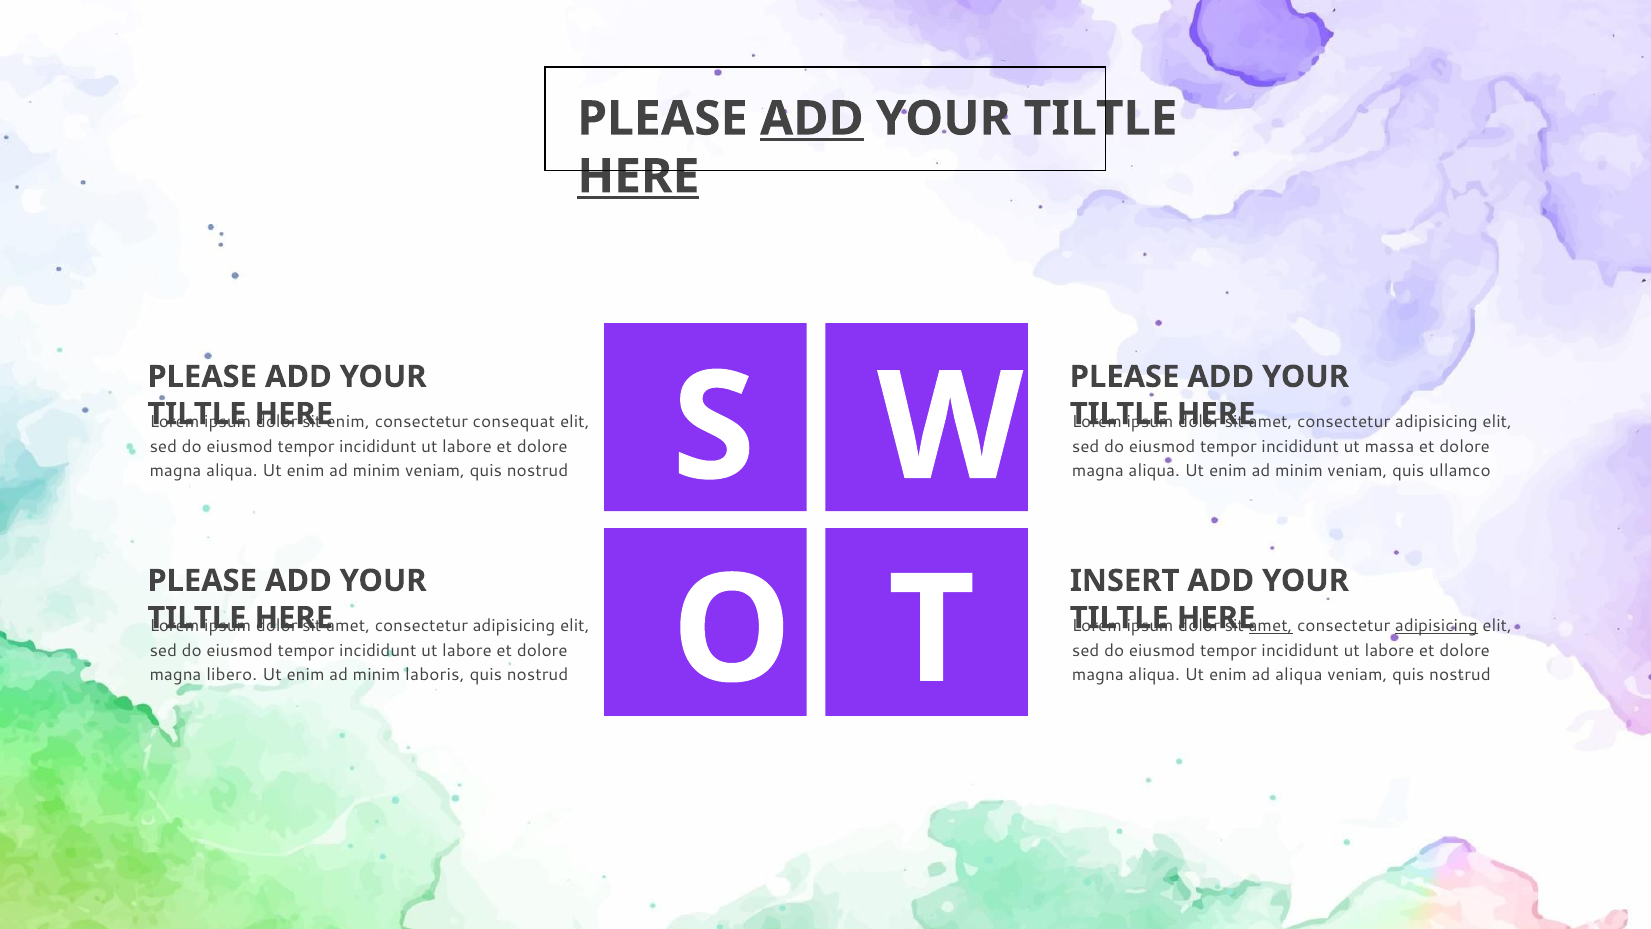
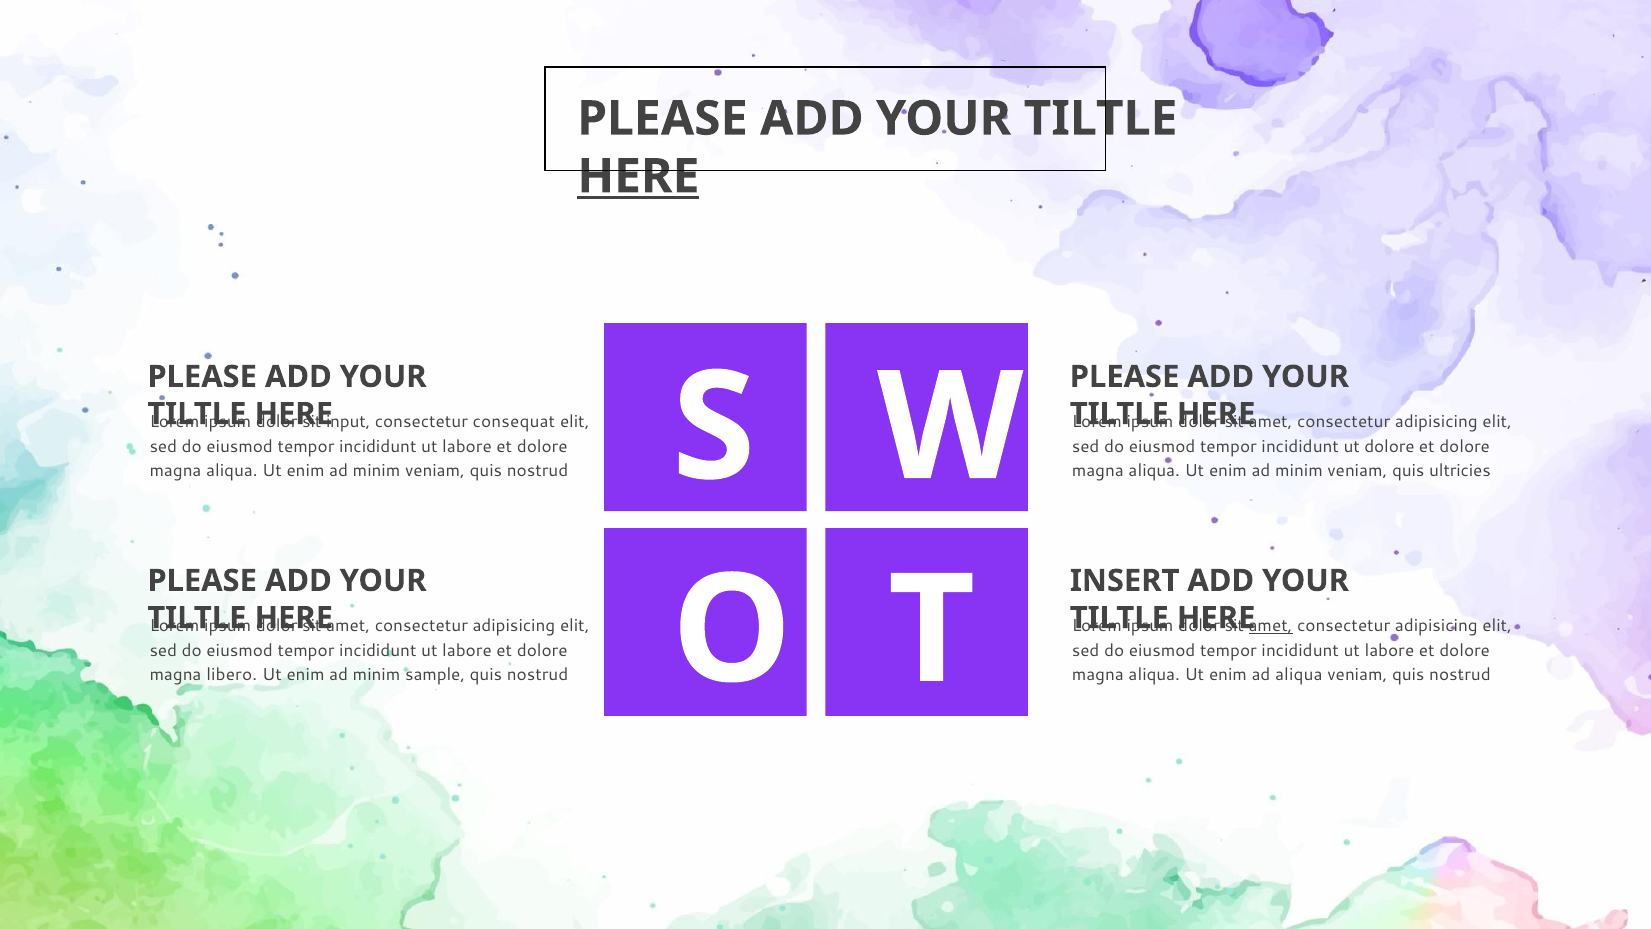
ADD at (812, 119) underline: present -> none
enim at (348, 422): enim -> input
ut massa: massa -> dolore
ullamco: ullamco -> ultricies
adipisicing at (1436, 625) underline: present -> none
laboris: laboris -> sample
